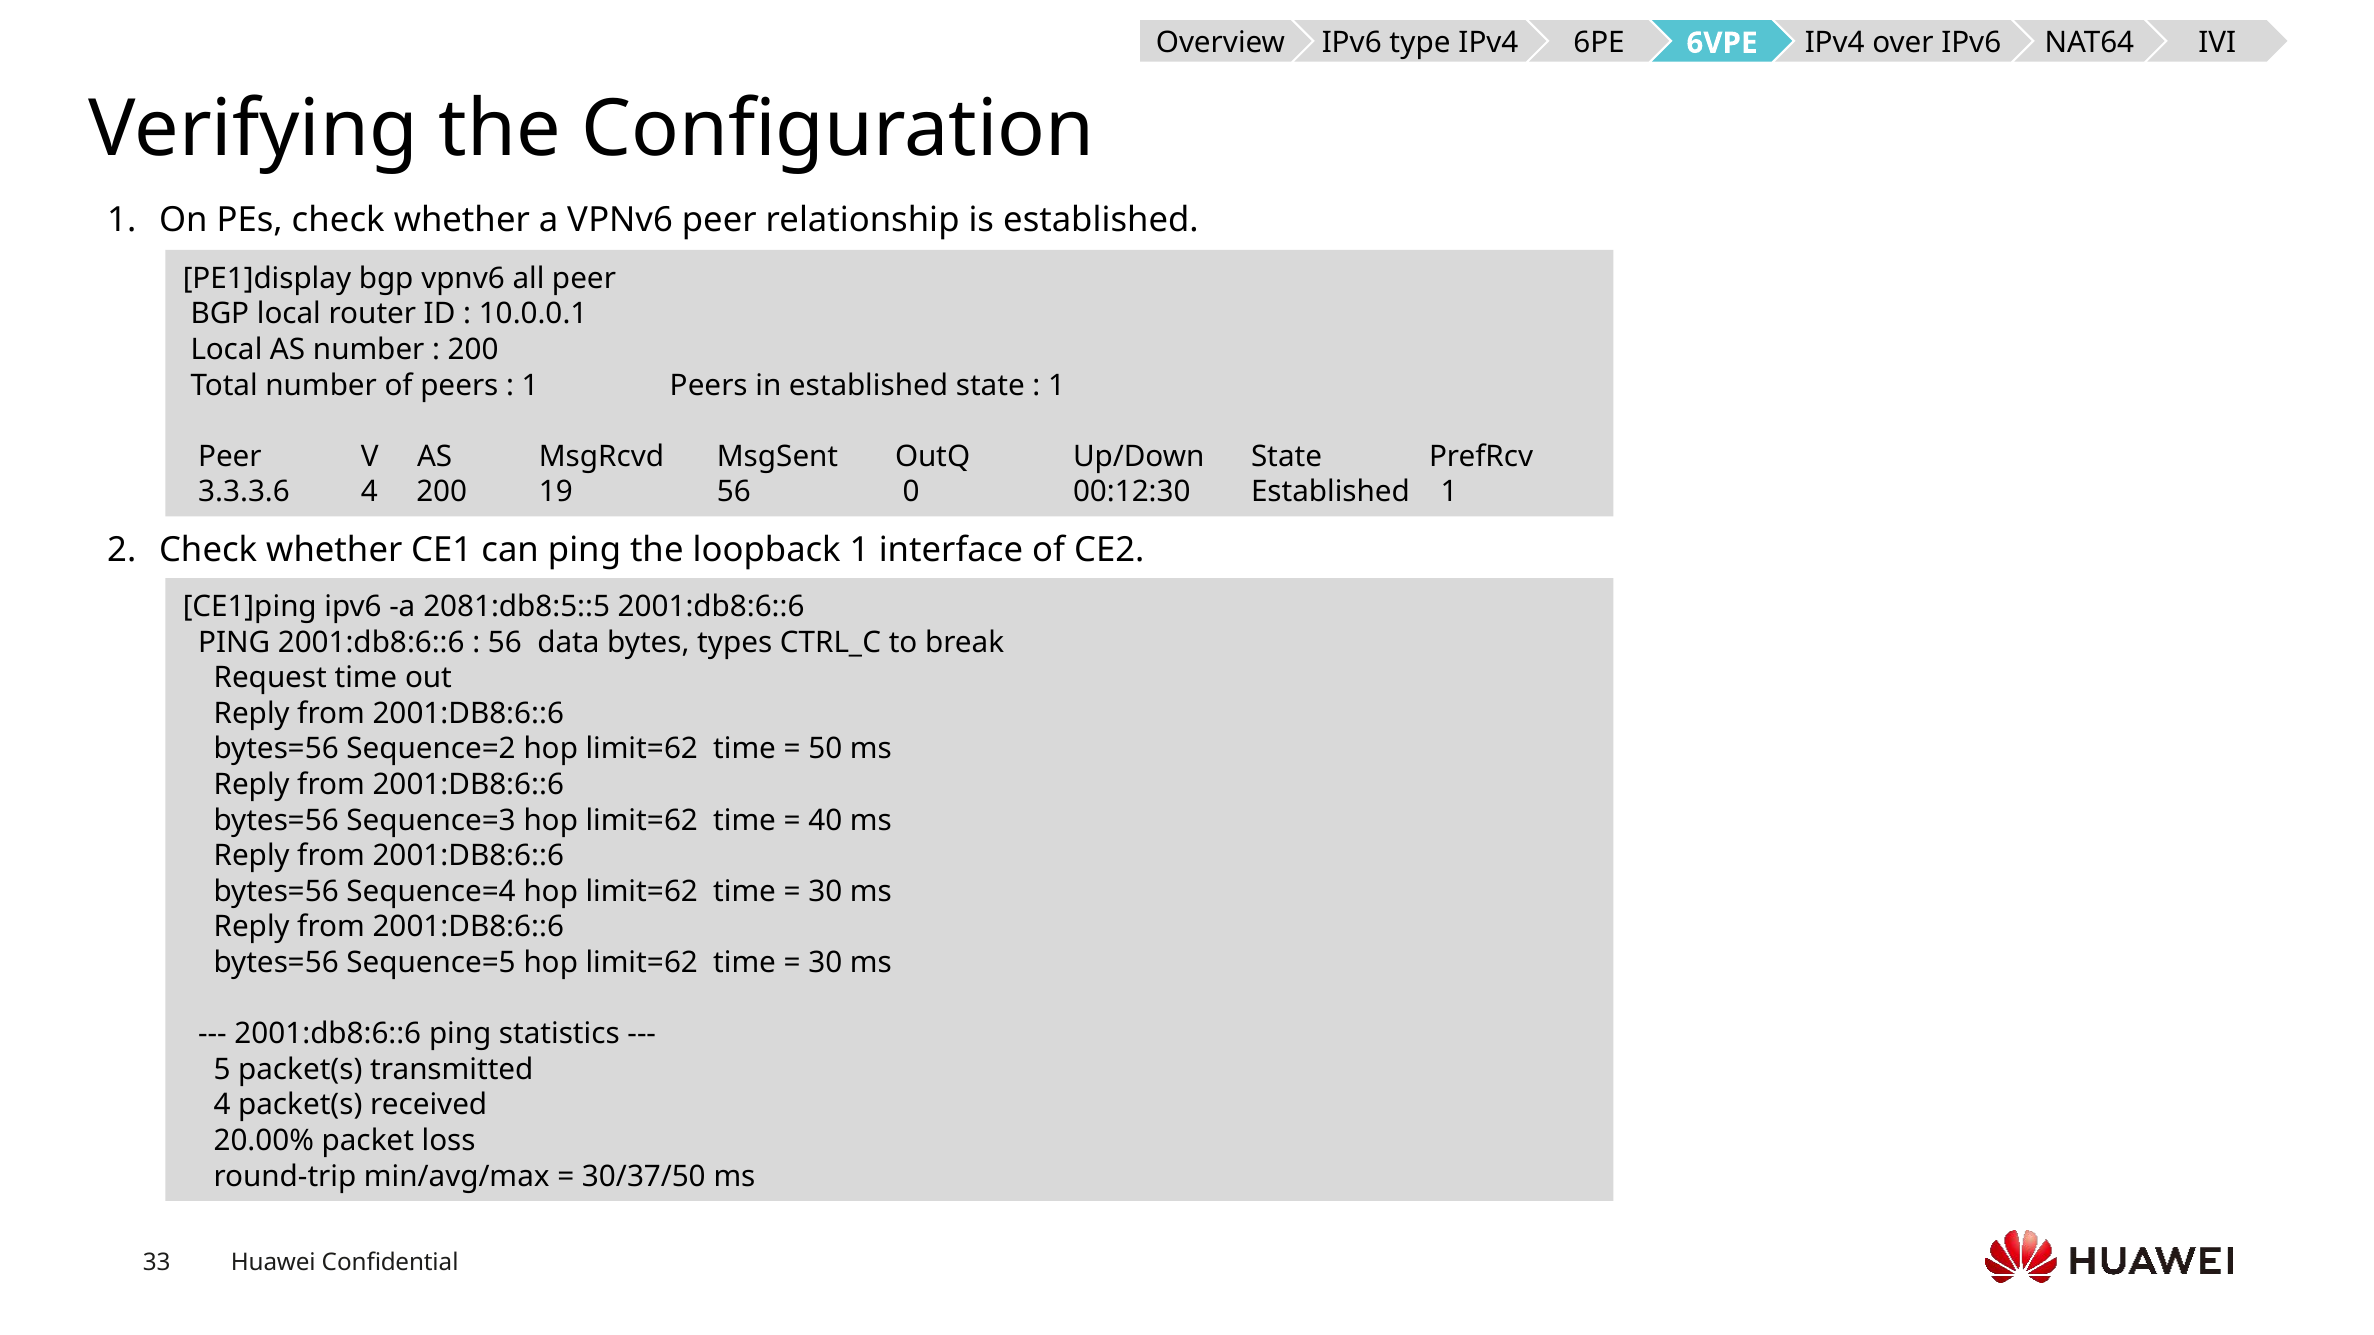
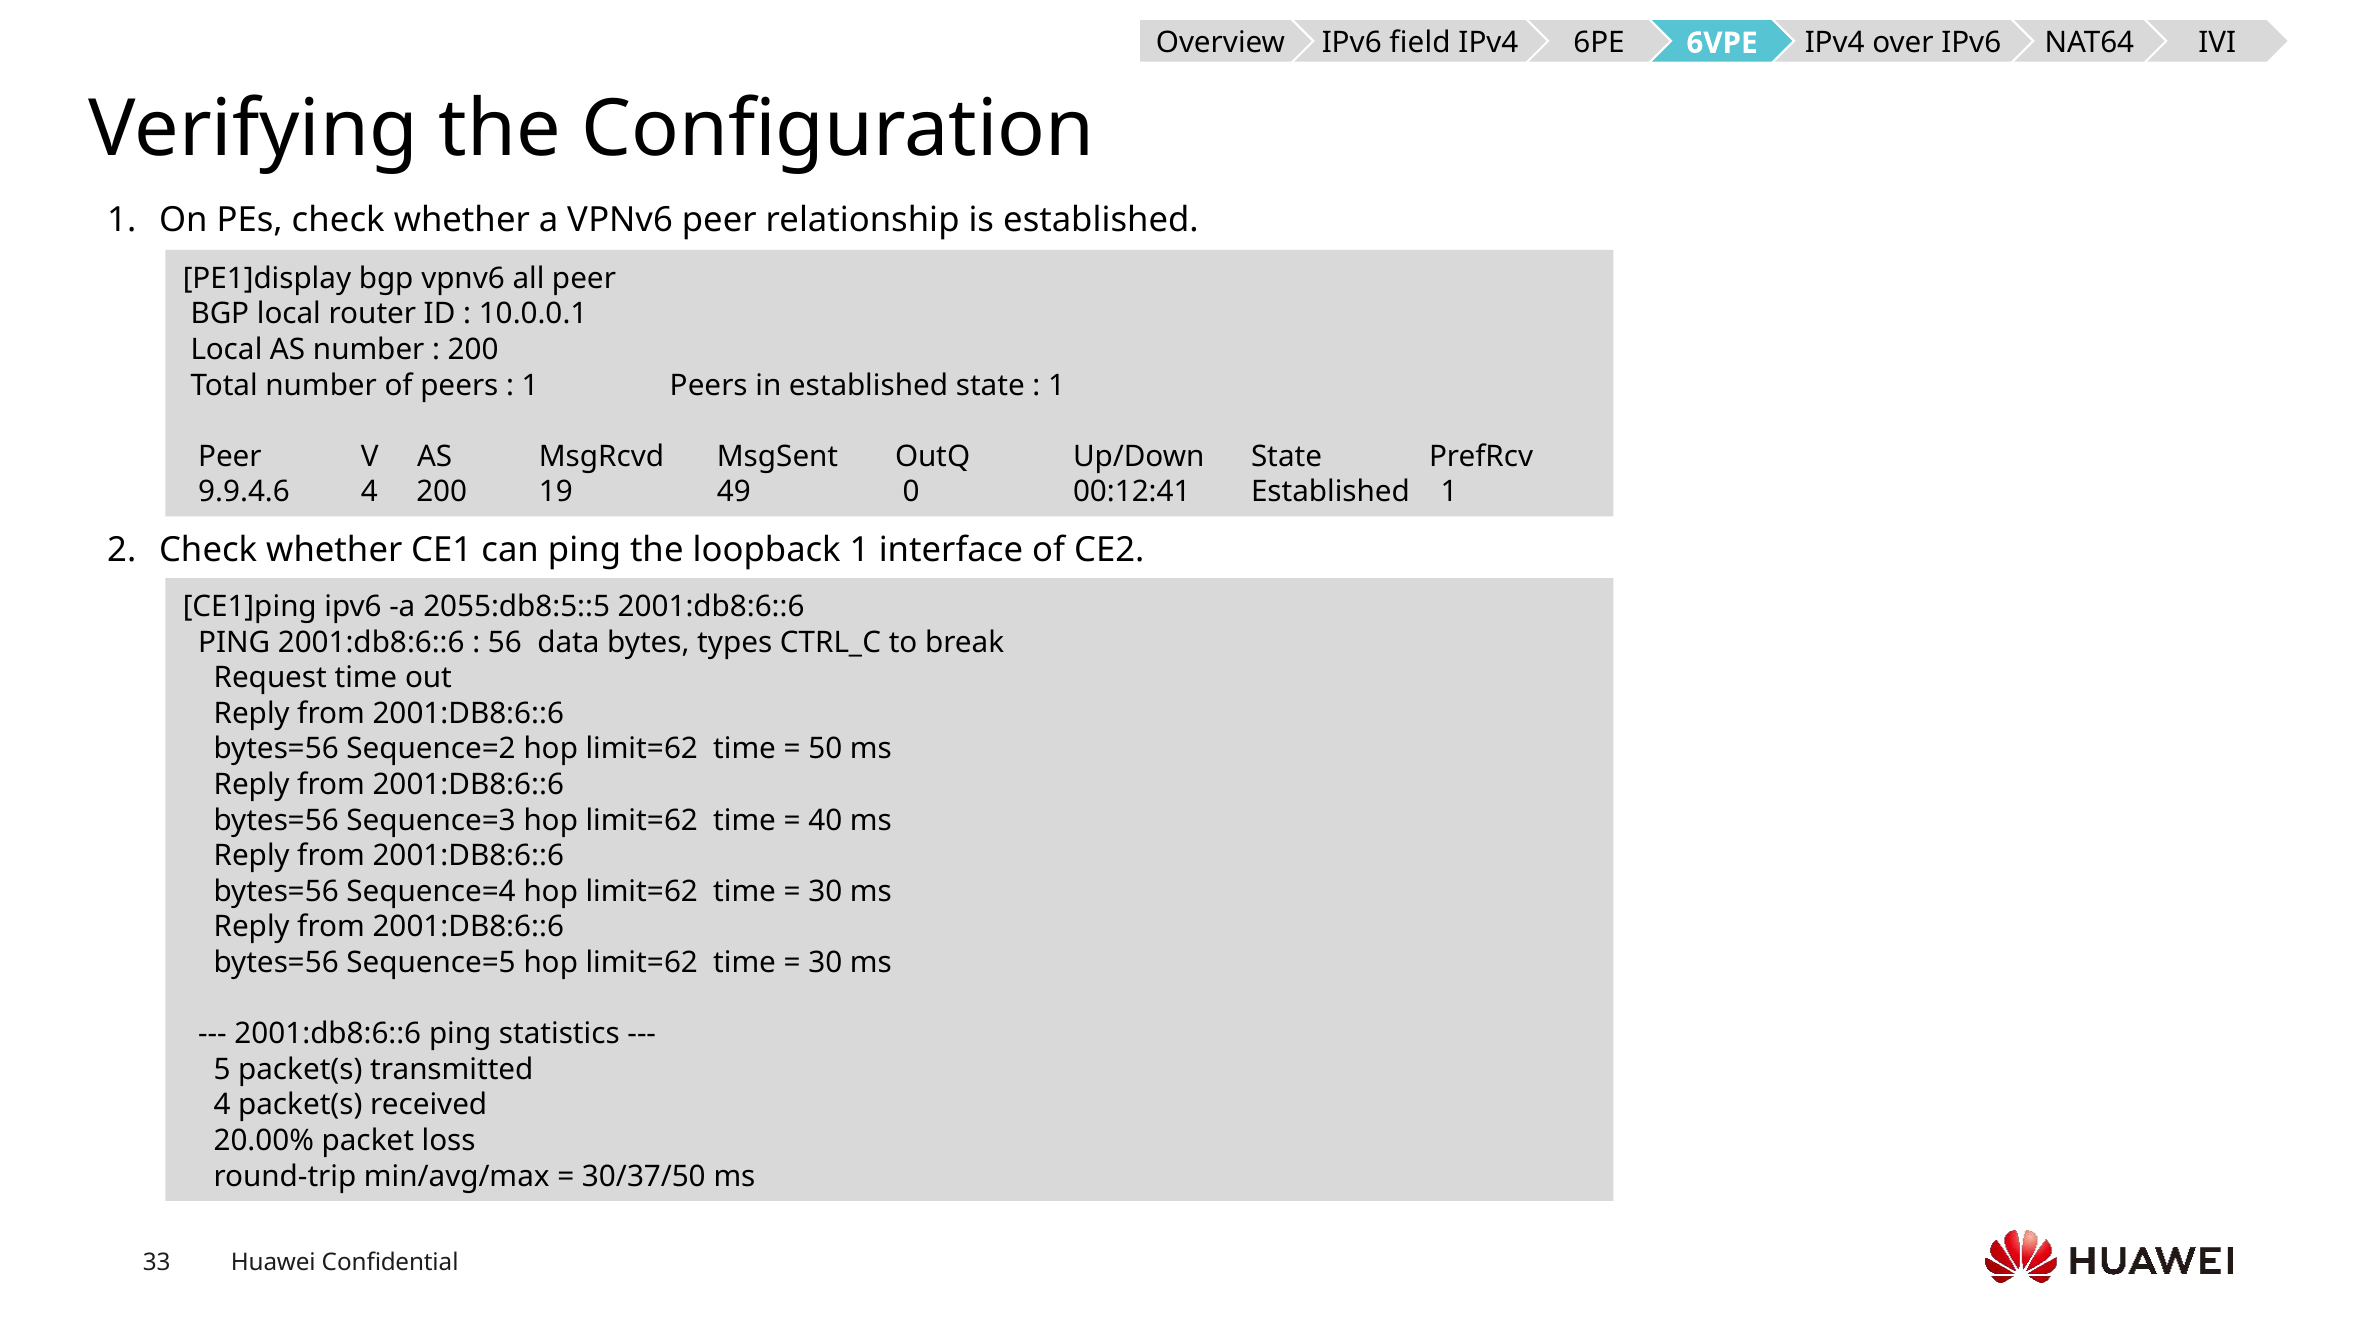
type: type -> field
3.3.3.6: 3.3.3.6 -> 9.9.4.6
19 56: 56 -> 49
00:12:30: 00:12:30 -> 00:12:41
2081:db8:5::5: 2081:db8:5::5 -> 2055:db8:5::5
